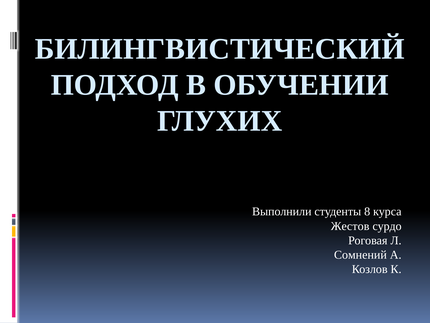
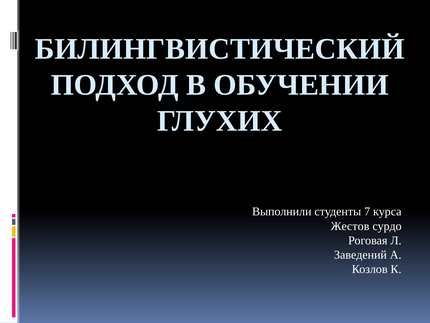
8: 8 -> 7
Сомнений: Сомнений -> Заведений
